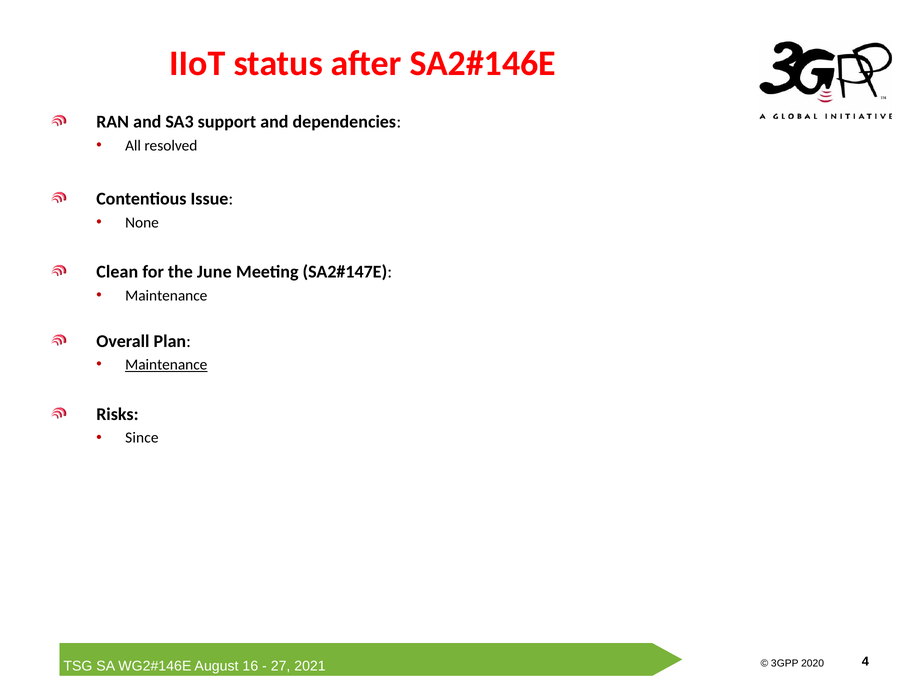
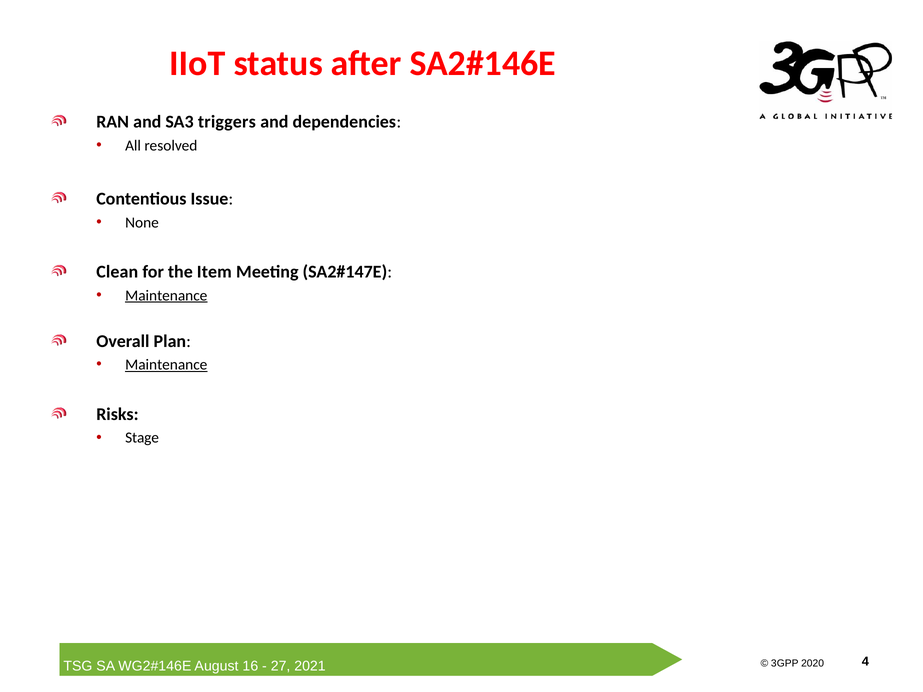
support: support -> triggers
June: June -> Item
Maintenance at (166, 296) underline: none -> present
Since: Since -> Stage
